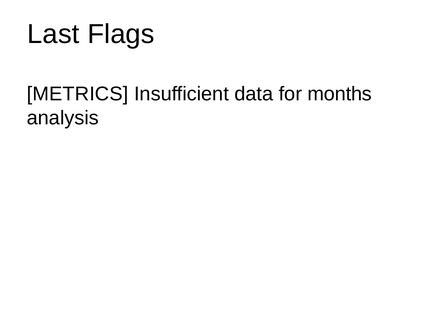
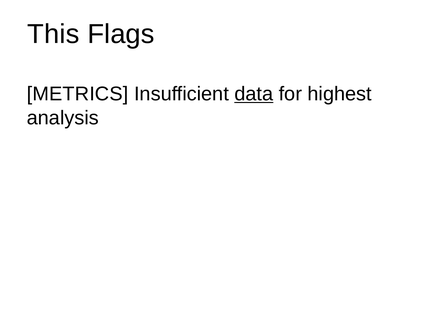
Last: Last -> This
data underline: none -> present
months: months -> highest
